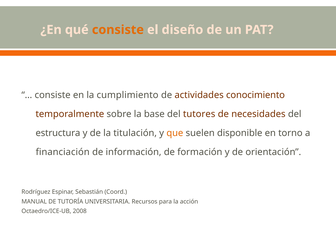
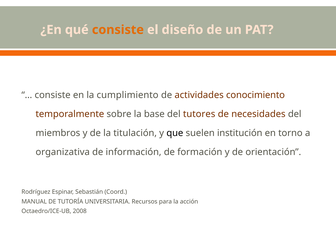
estructura: estructura -> miembros
que colour: orange -> black
disponible: disponible -> institución
financiación: financiación -> organizativa
